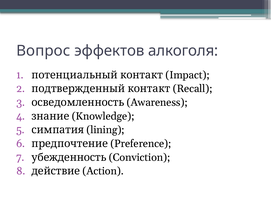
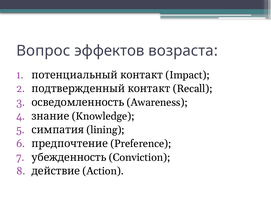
алкоголя: алкоголя -> возраста
